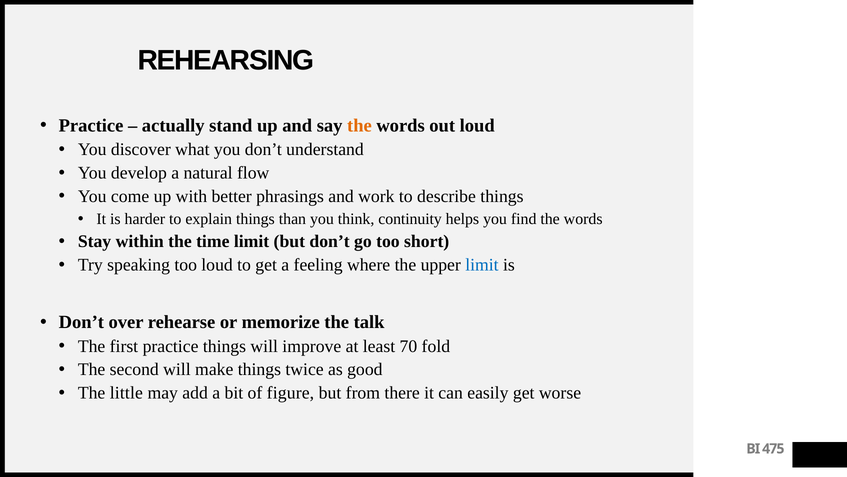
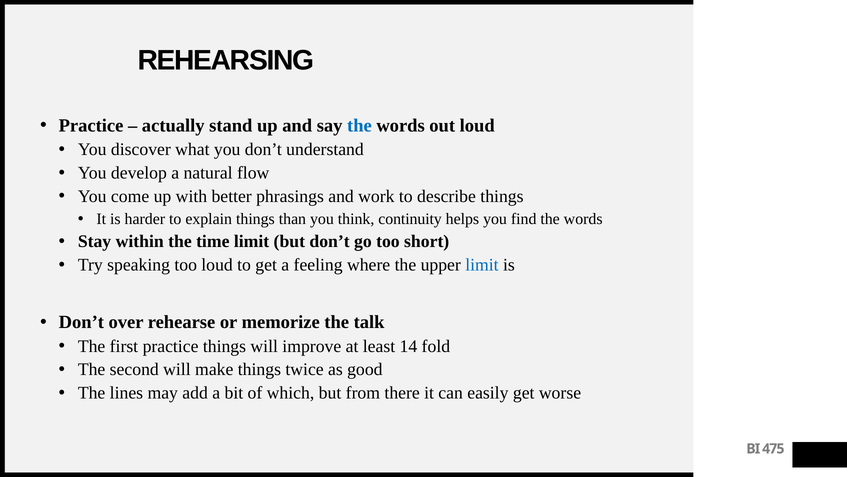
the at (359, 125) colour: orange -> blue
70: 70 -> 14
little: little -> lines
figure: figure -> which
